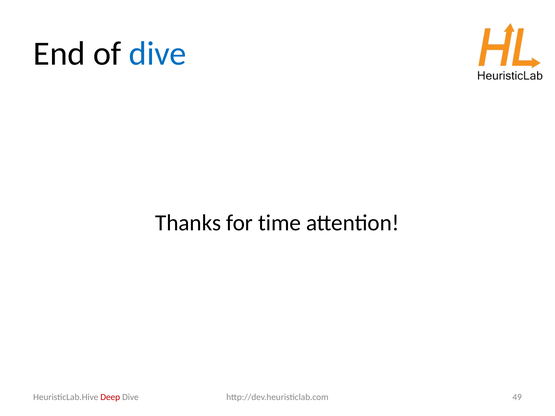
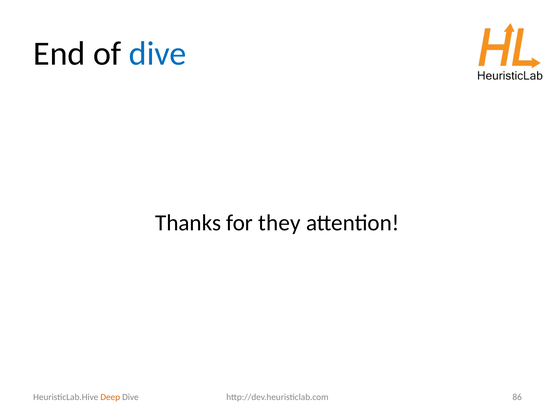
time: time -> they
Deep colour: red -> orange
49: 49 -> 86
